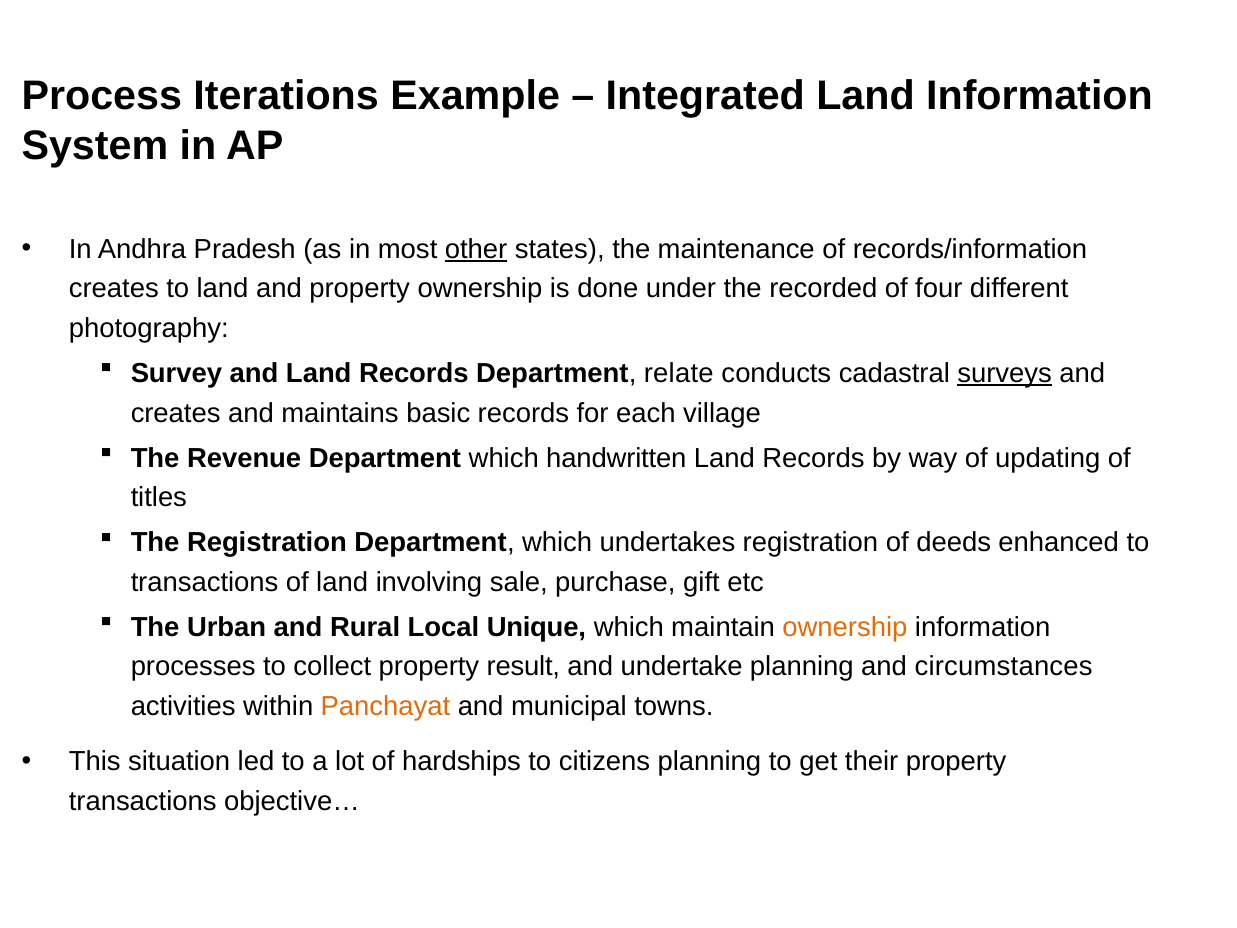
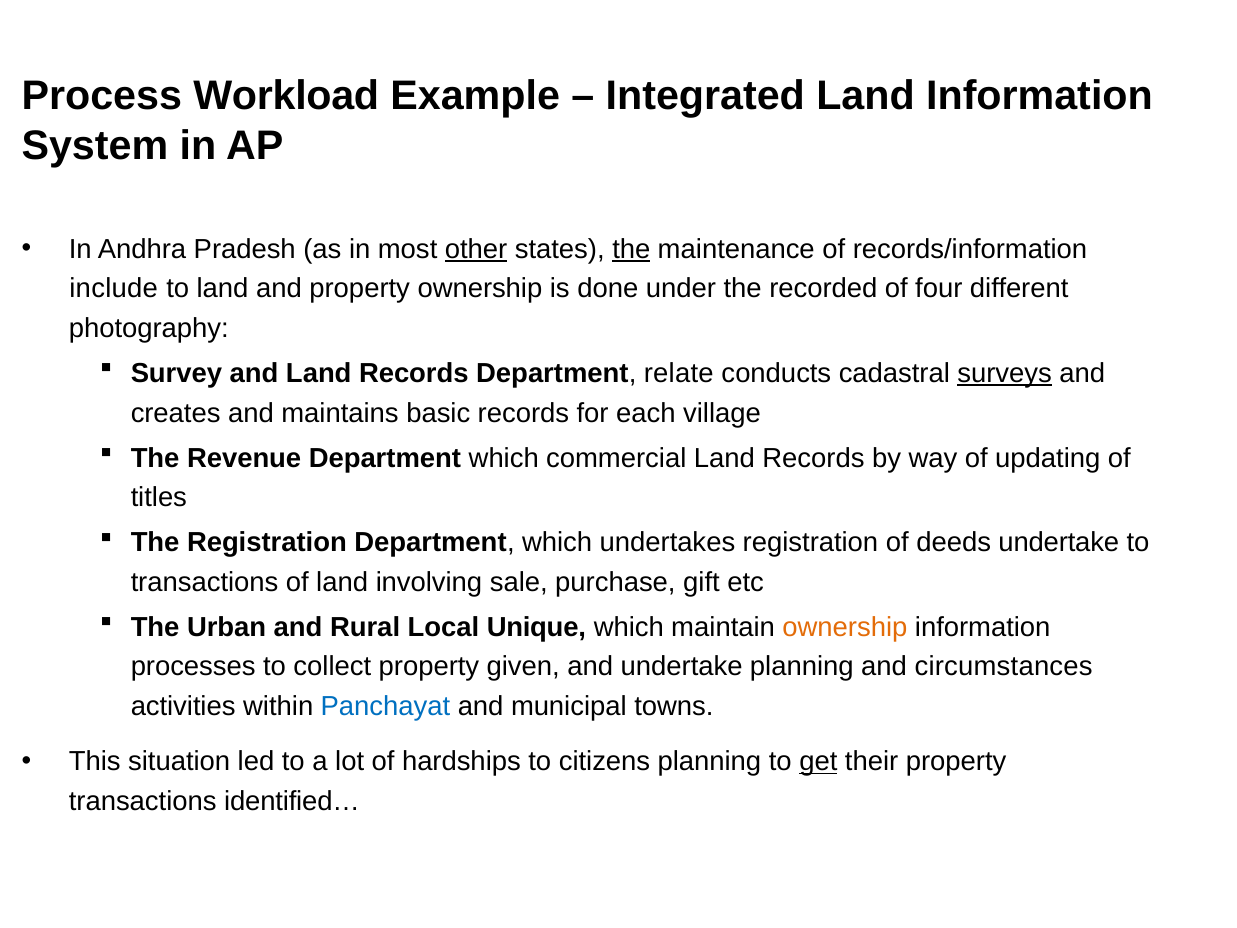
Iterations: Iterations -> Workload
the at (631, 249) underline: none -> present
creates at (114, 289): creates -> include
handwritten: handwritten -> commercial
deeds enhanced: enhanced -> undertake
result: result -> given
Panchayat colour: orange -> blue
get underline: none -> present
objective…: objective… -> identified…
